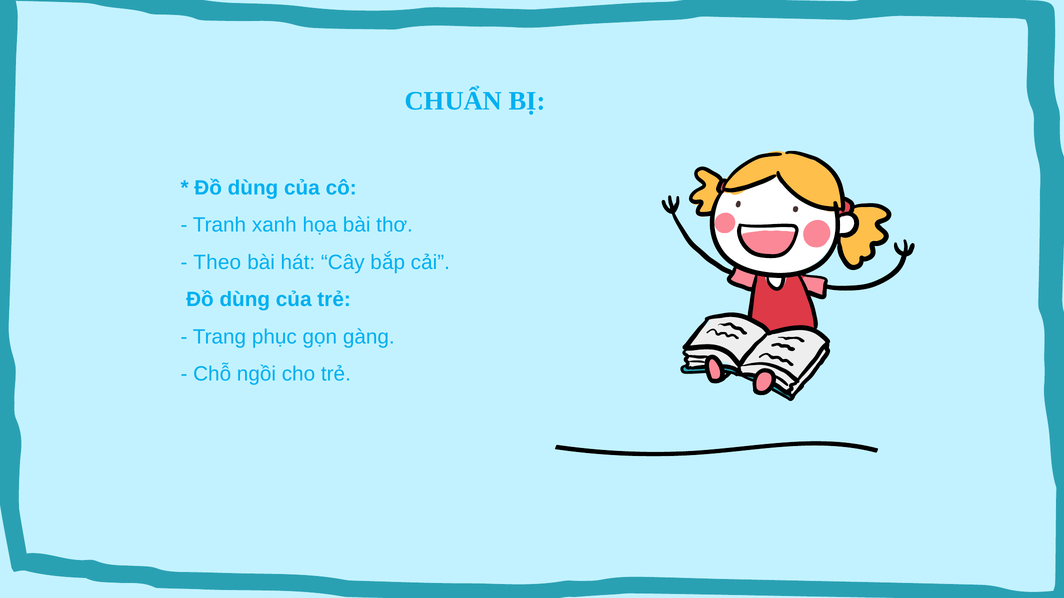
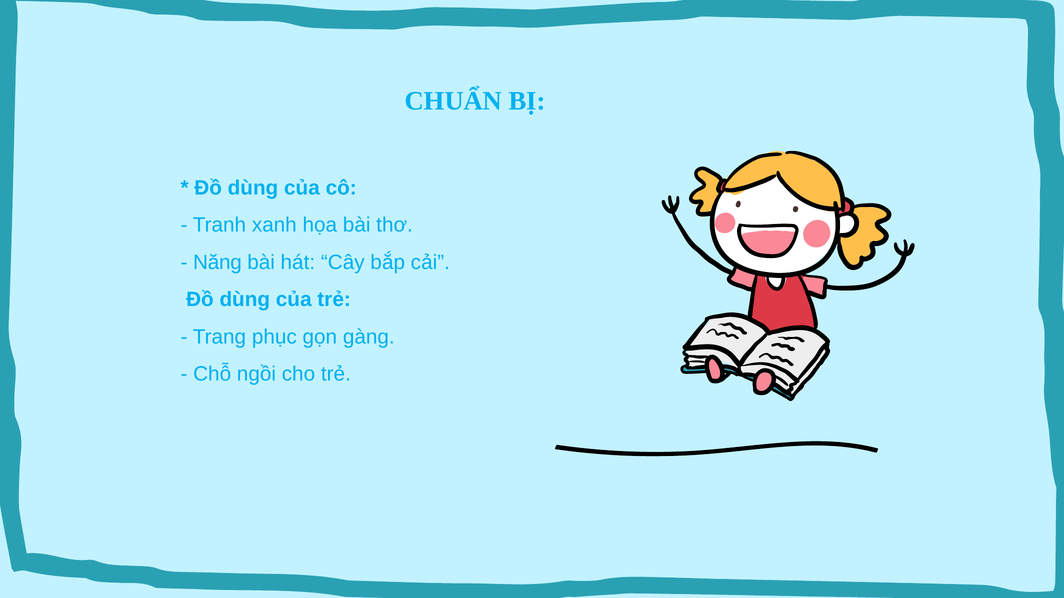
Theo: Theo -> Năng
